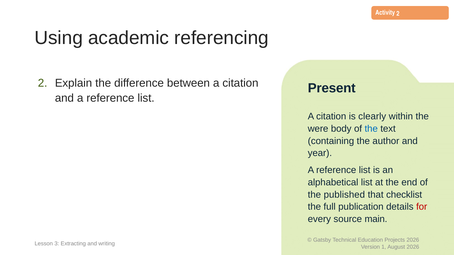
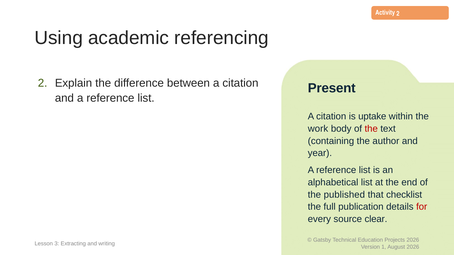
clearly: clearly -> uptake
were: were -> work
the at (371, 129) colour: blue -> red
main: main -> clear
